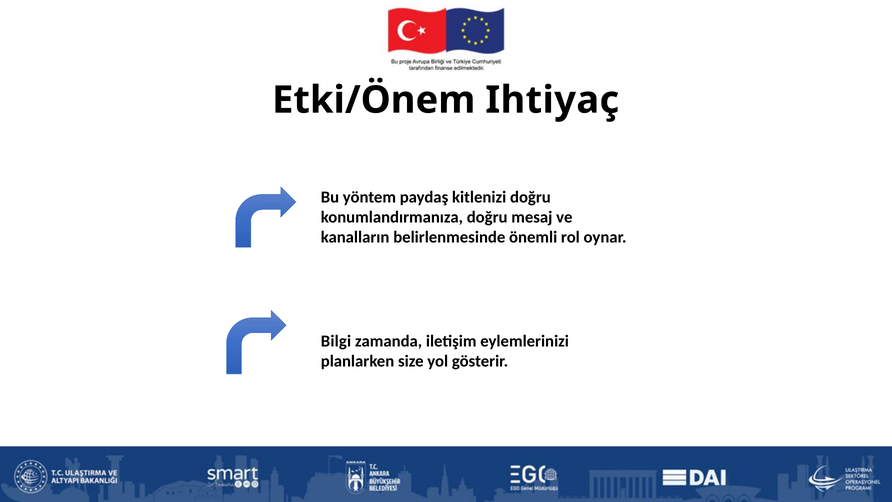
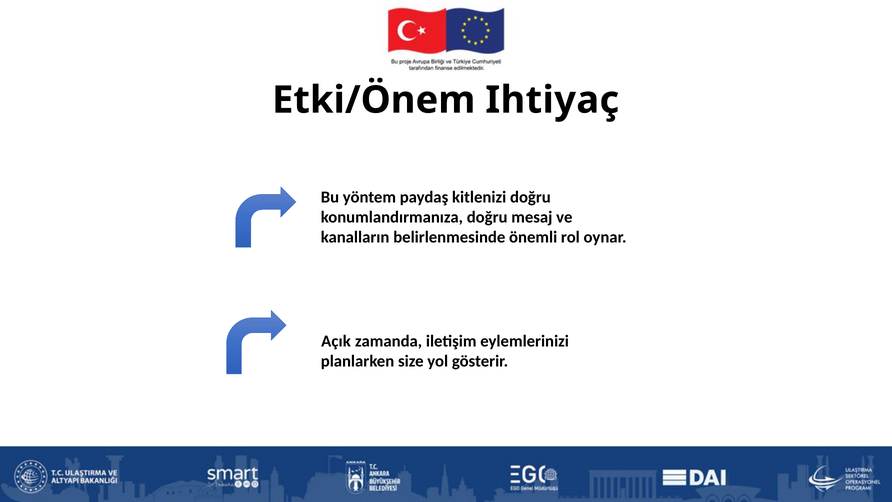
Bilgi: Bilgi -> Açık
